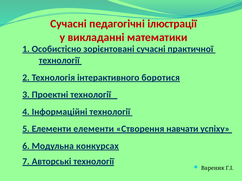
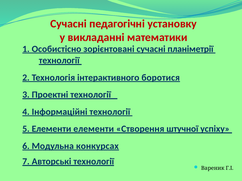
iлюстрацiї: iлюстрацiї -> установку
практичної: практичної -> планiметрiї
навчати: навчати -> штучної
